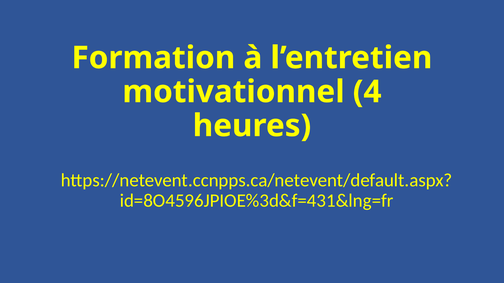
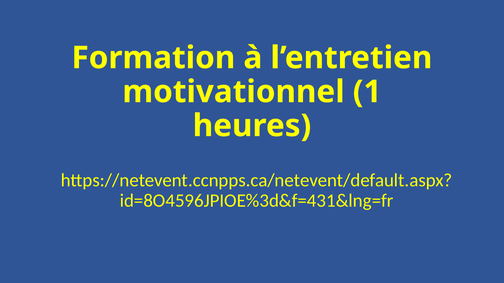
4: 4 -> 1
